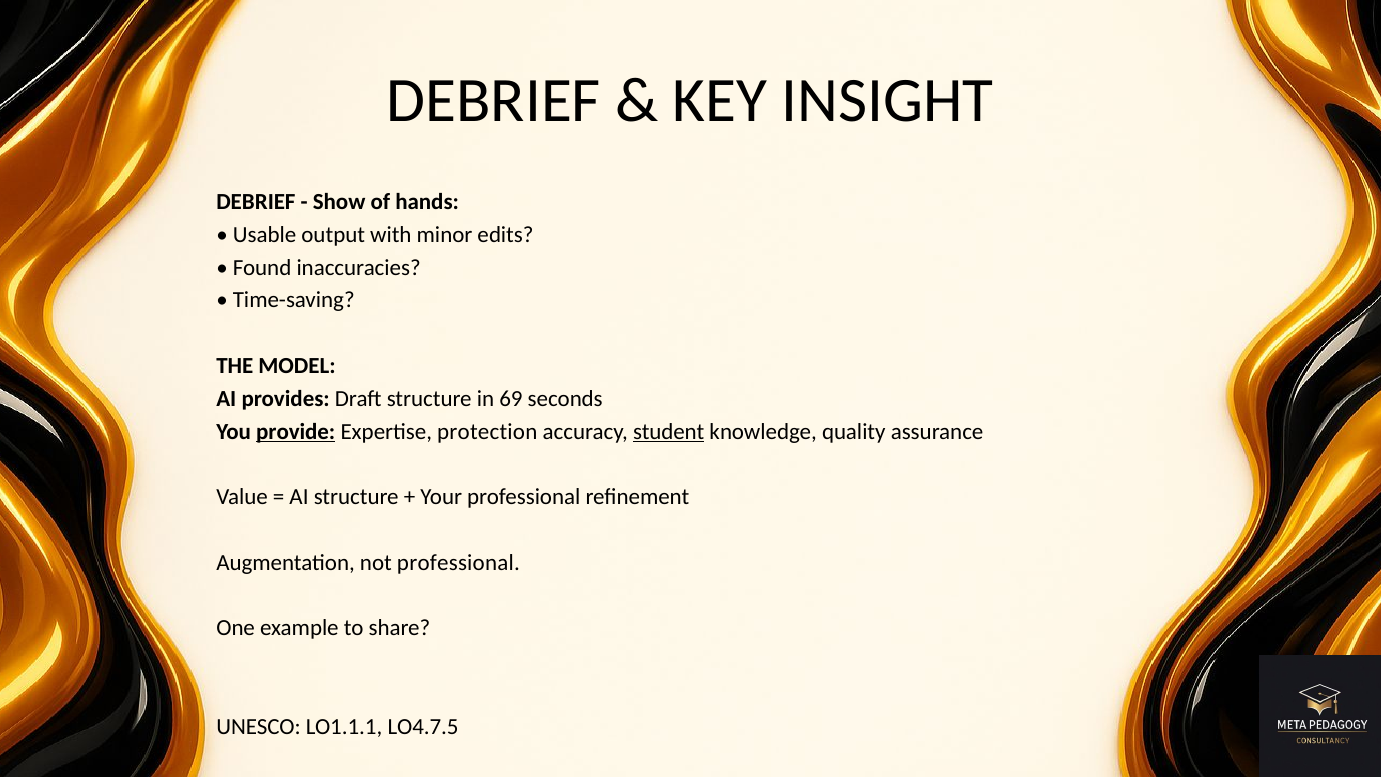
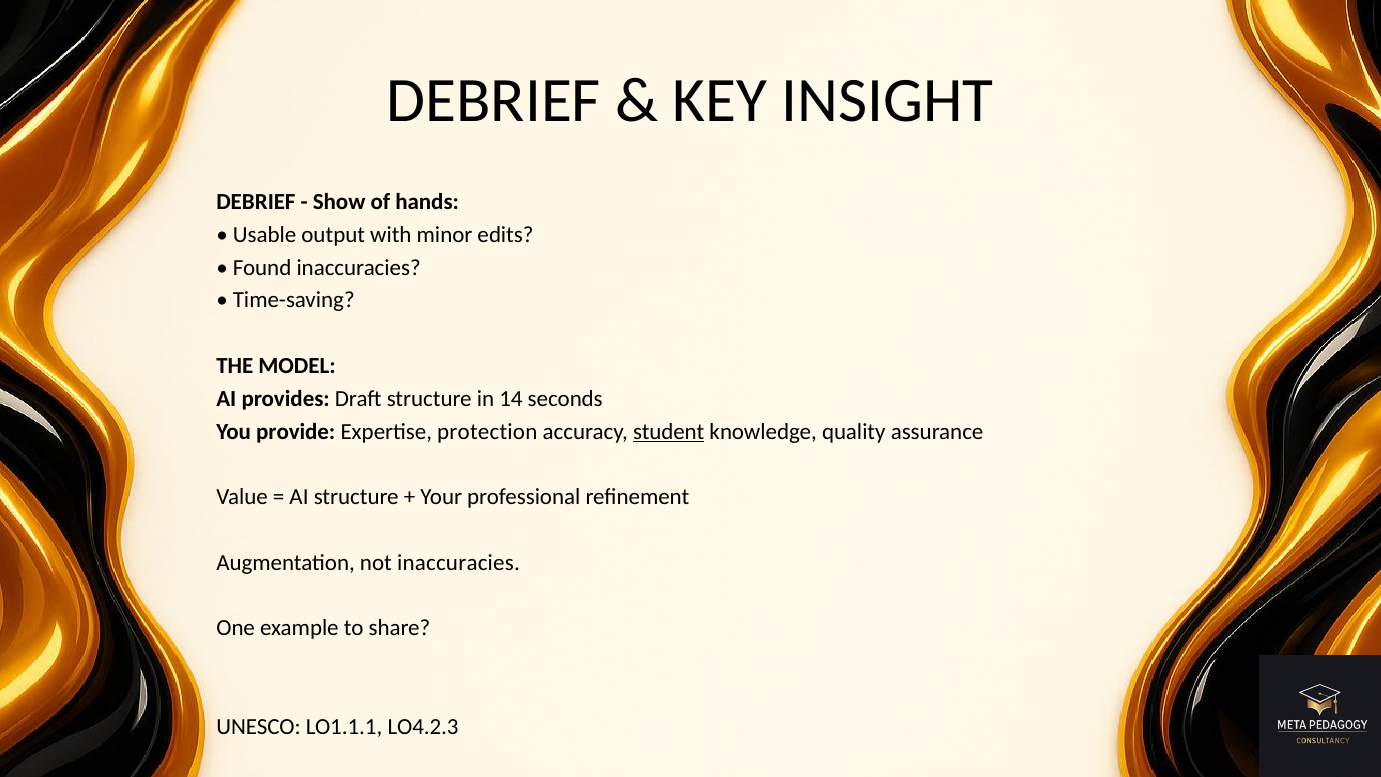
69: 69 -> 14
provide underline: present -> none
not professional: professional -> inaccuracies
LO4.7.5: LO4.7.5 -> LO4.2.3
